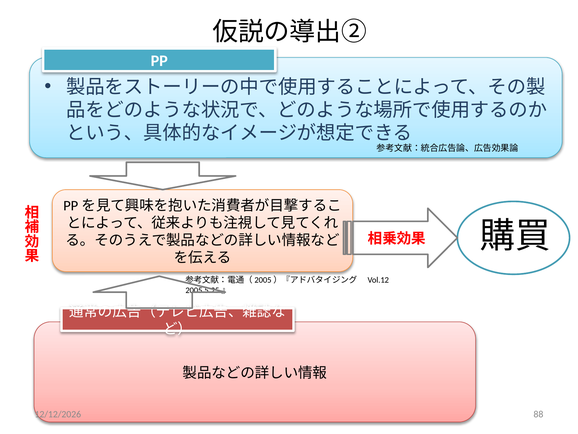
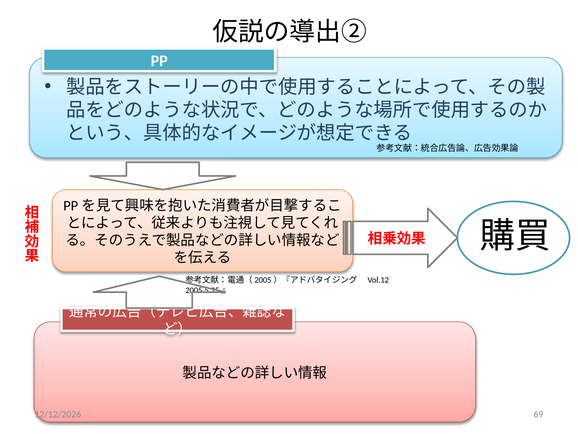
88: 88 -> 69
